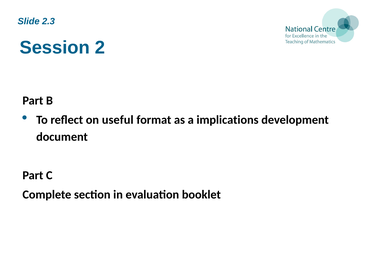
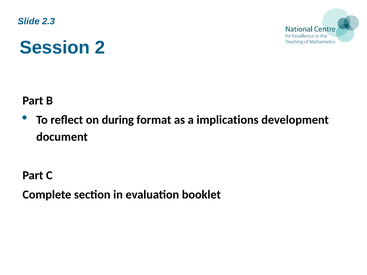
useful: useful -> during
